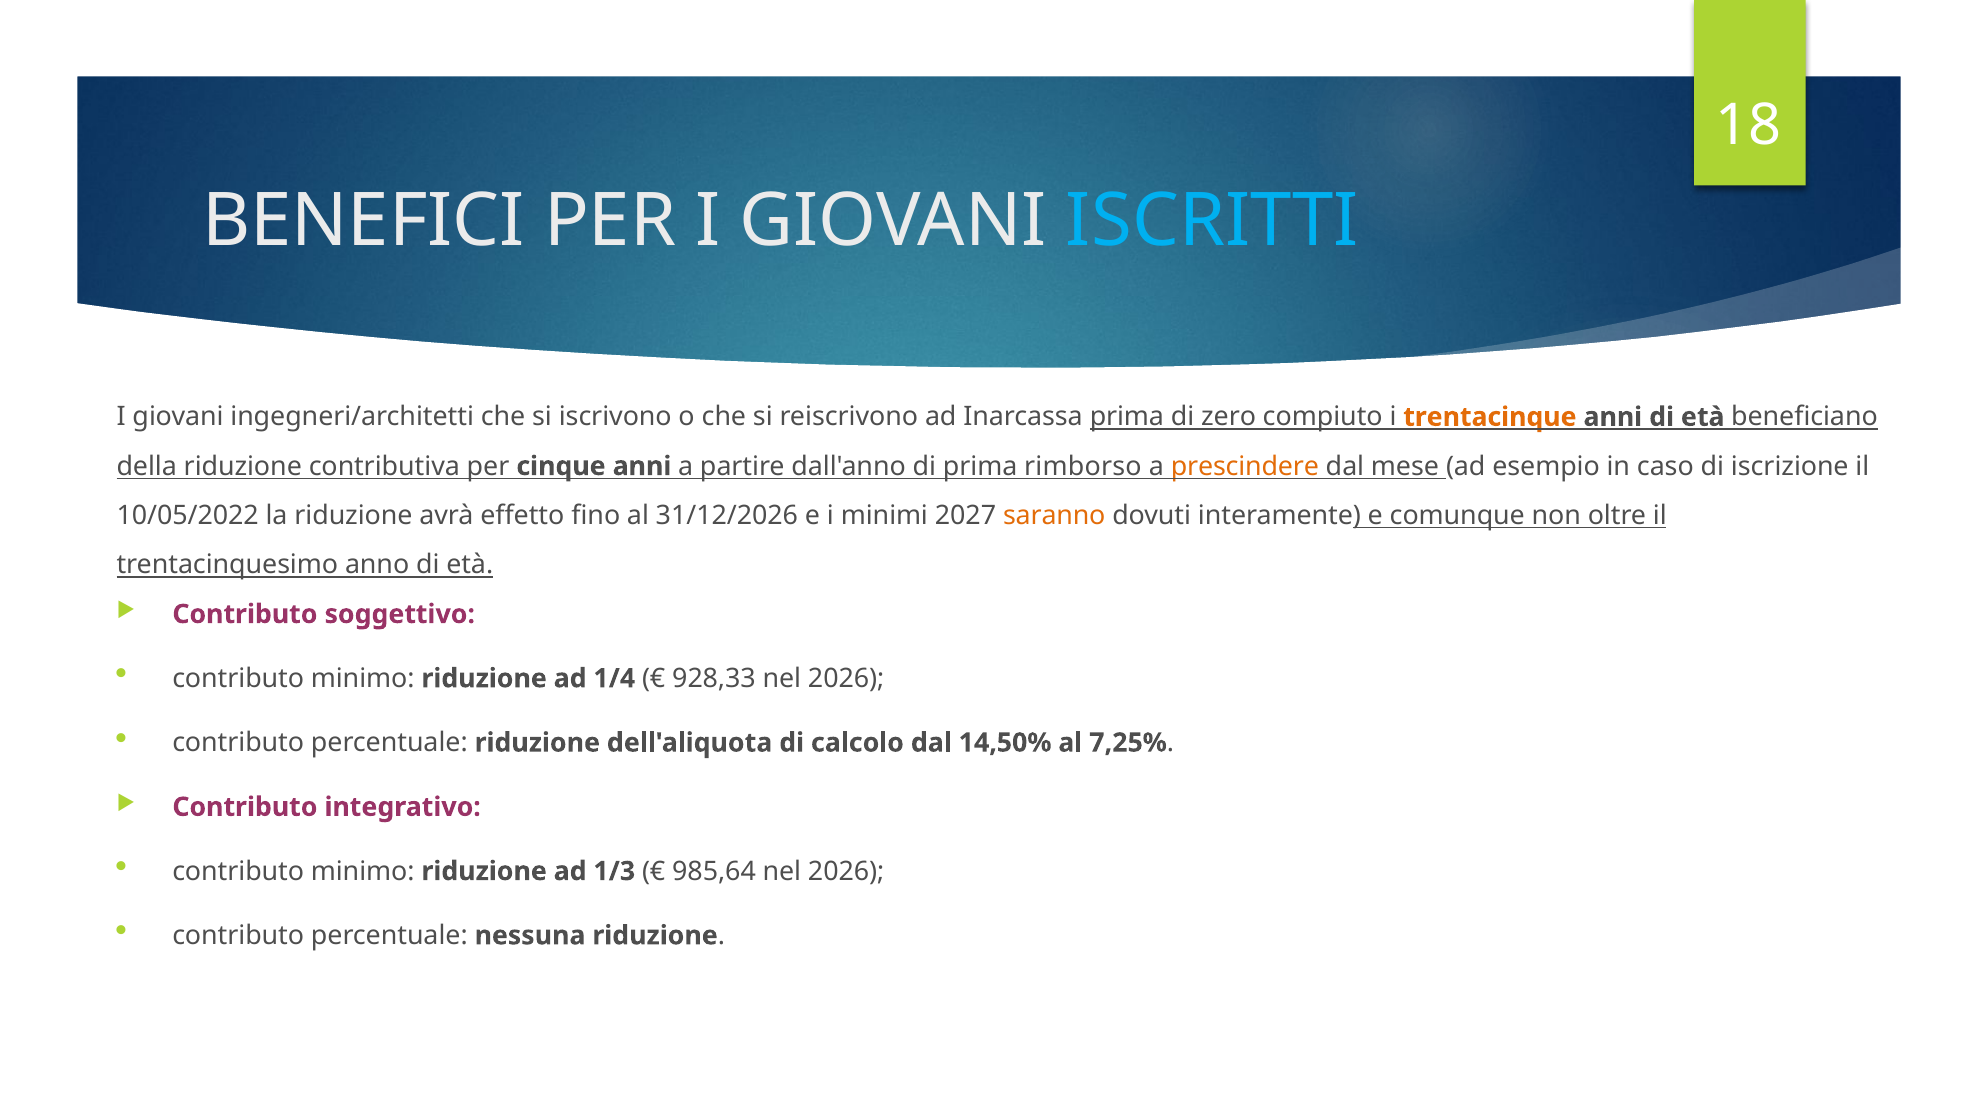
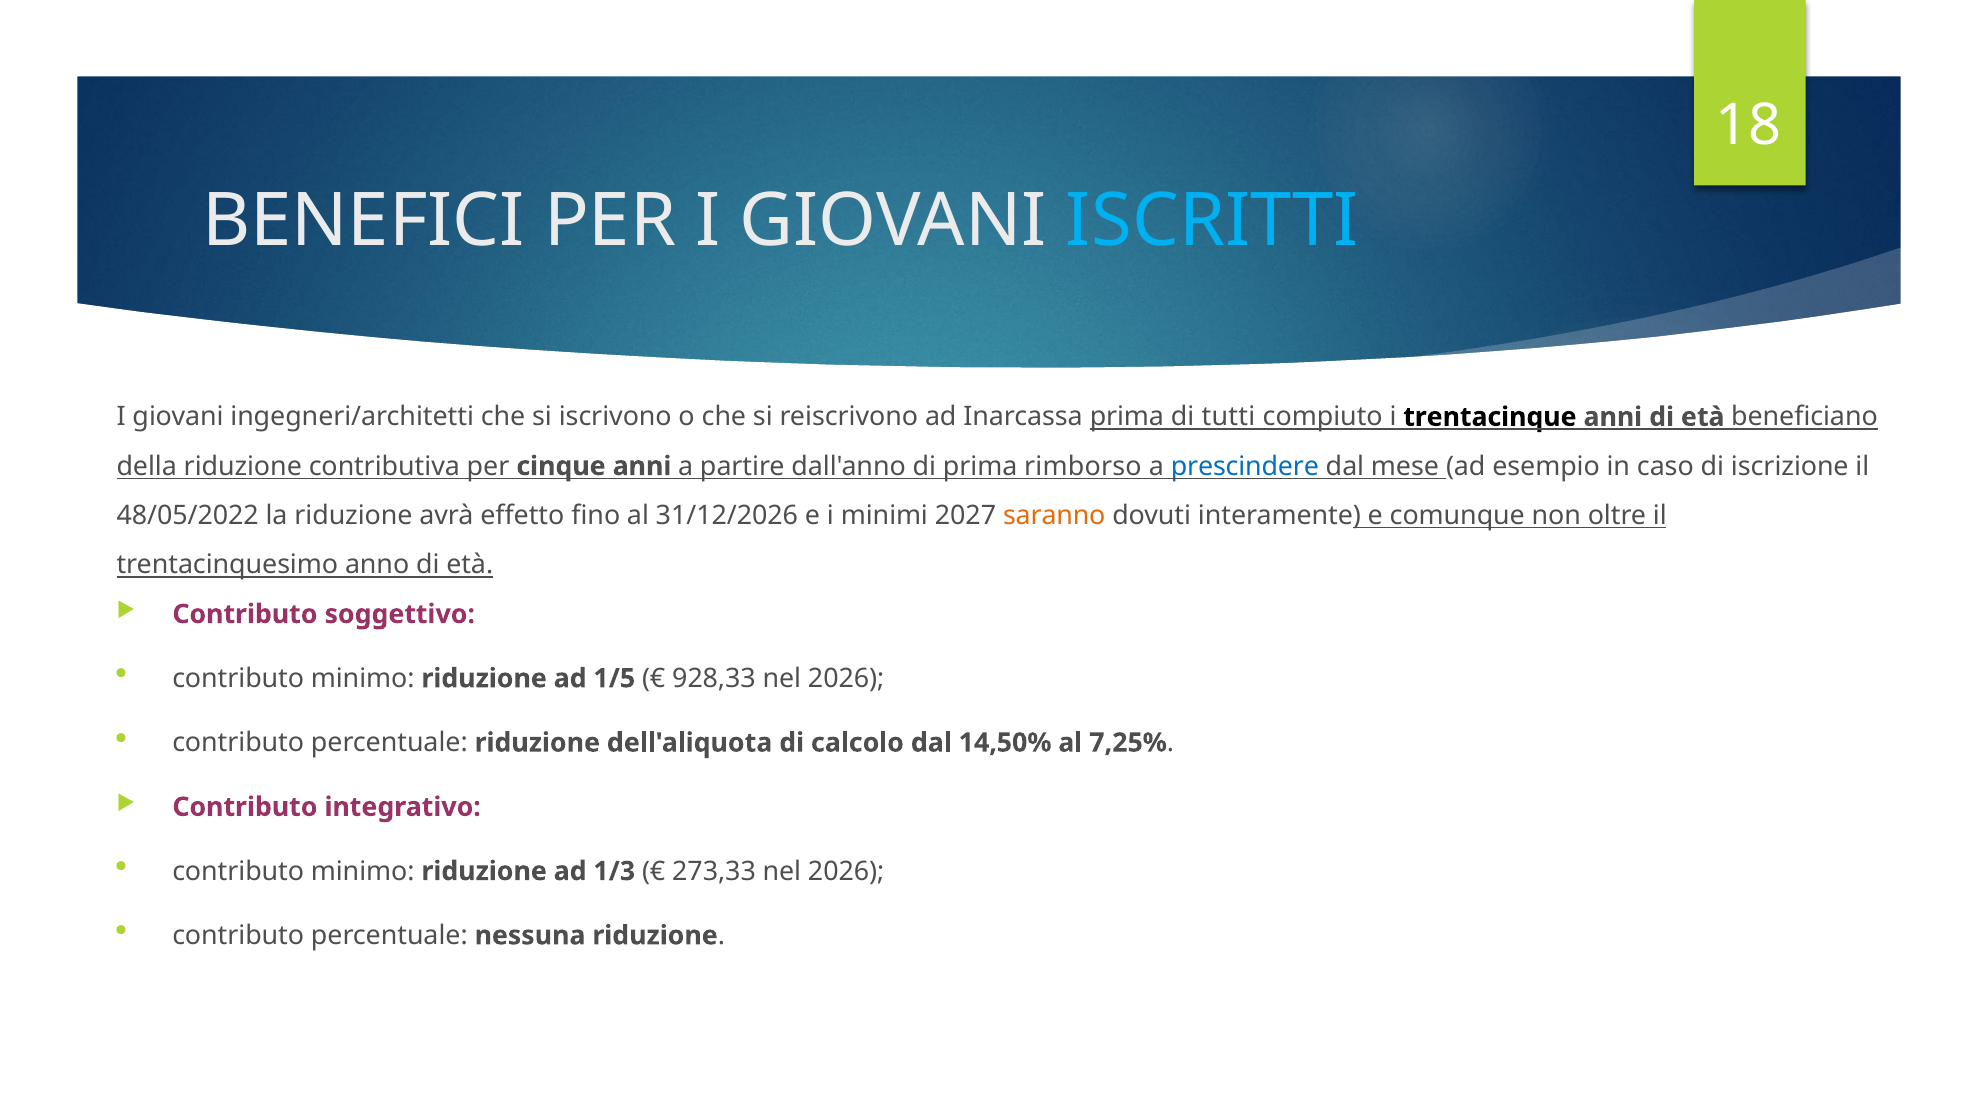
zero: zero -> tutti
trentacinque colour: orange -> black
prescindere colour: orange -> blue
10/05/2022: 10/05/2022 -> 48/05/2022
1/4: 1/4 -> 1/5
985,64: 985,64 -> 273,33
